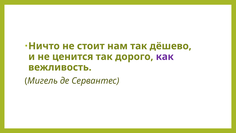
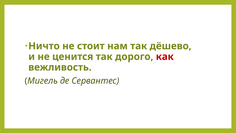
как colour: purple -> red
